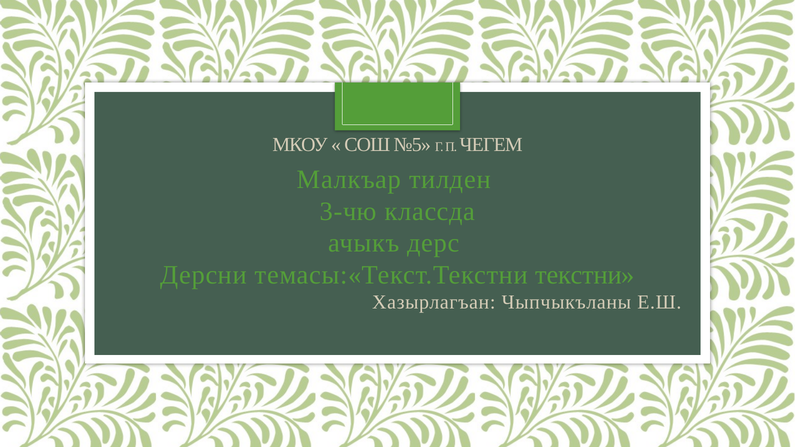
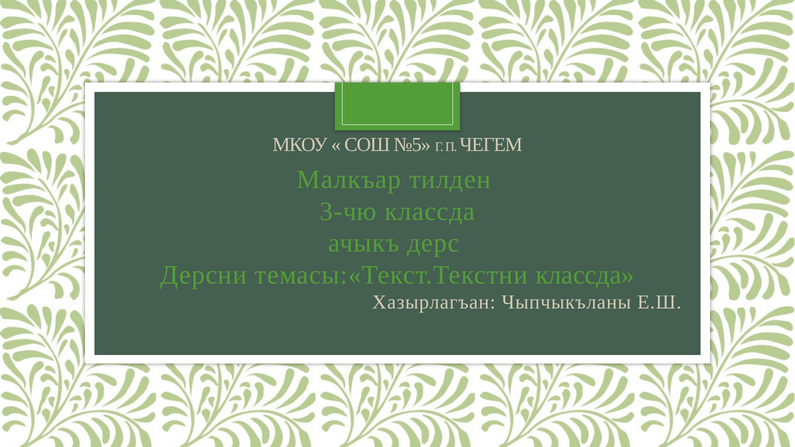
темасы:«Текст.Текстни текстни: текстни -> классда
